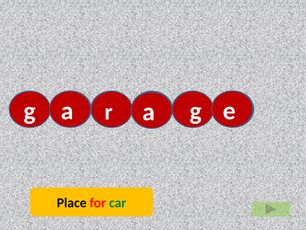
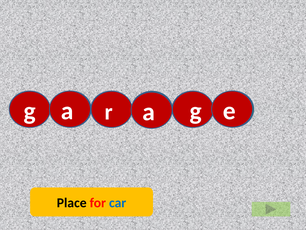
car colour: green -> blue
